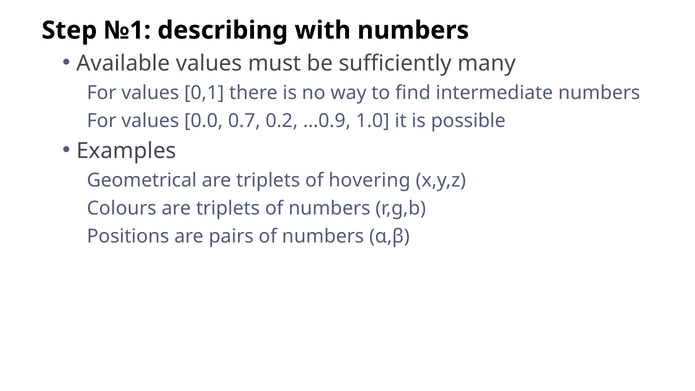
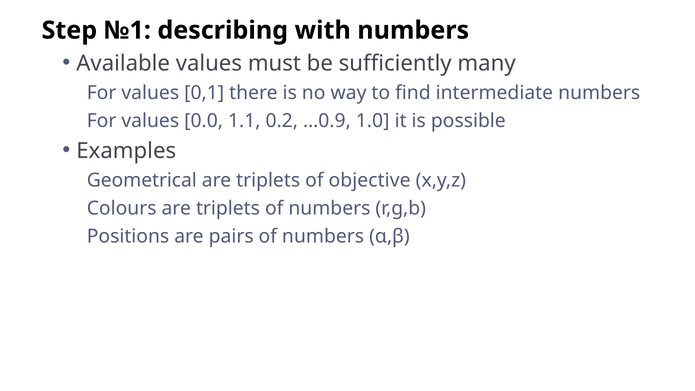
0.7: 0.7 -> 1.1
hovering: hovering -> objective
